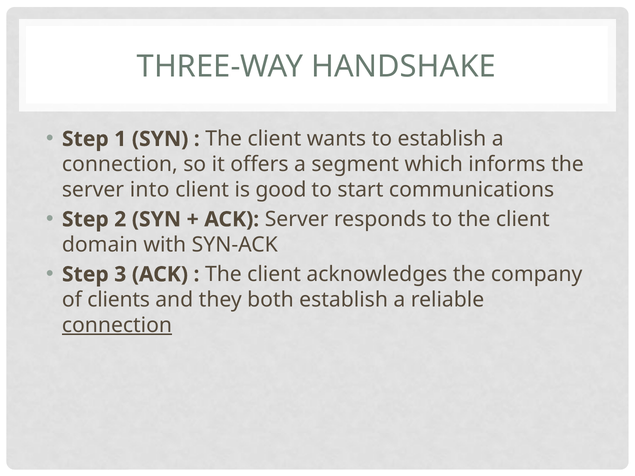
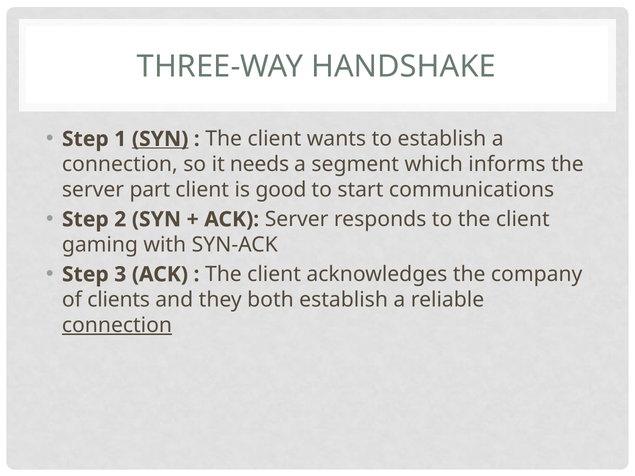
SYN at (160, 139) underline: none -> present
offers: offers -> needs
into: into -> part
domain: domain -> gaming
